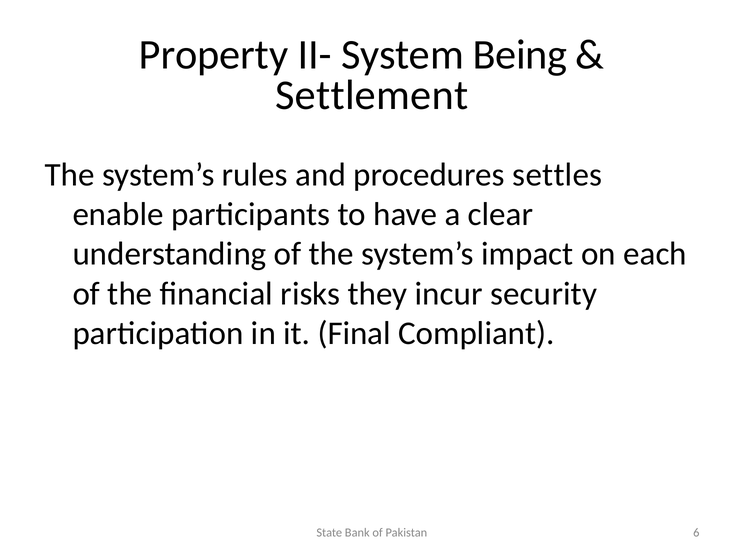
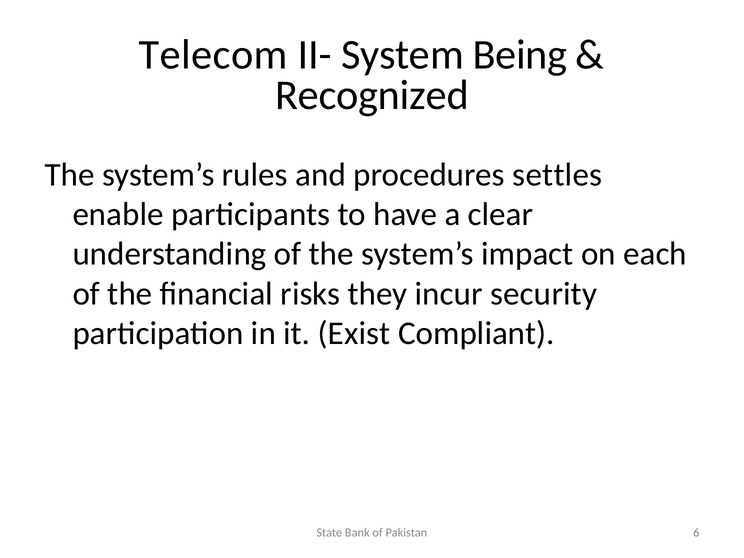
Property: Property -> Telecom
Settlement: Settlement -> Recognized
Final: Final -> Exist
